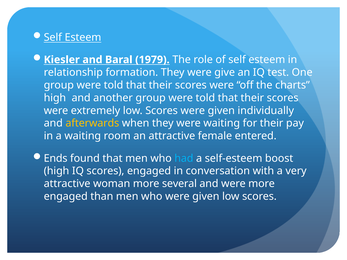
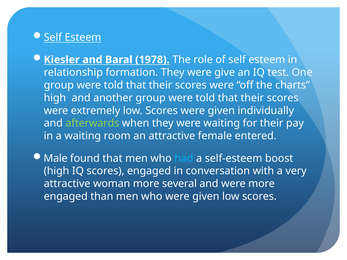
1979: 1979 -> 1978
afterwards colour: yellow -> light green
Ends: Ends -> Male
